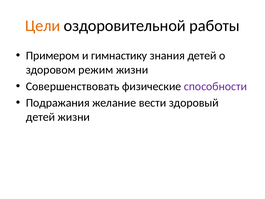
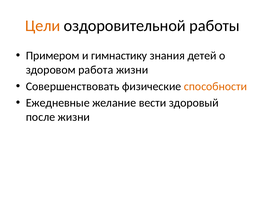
режим: режим -> работа
способности colour: purple -> orange
Подражания: Подражания -> Ежедневные
детей at (40, 117): детей -> после
